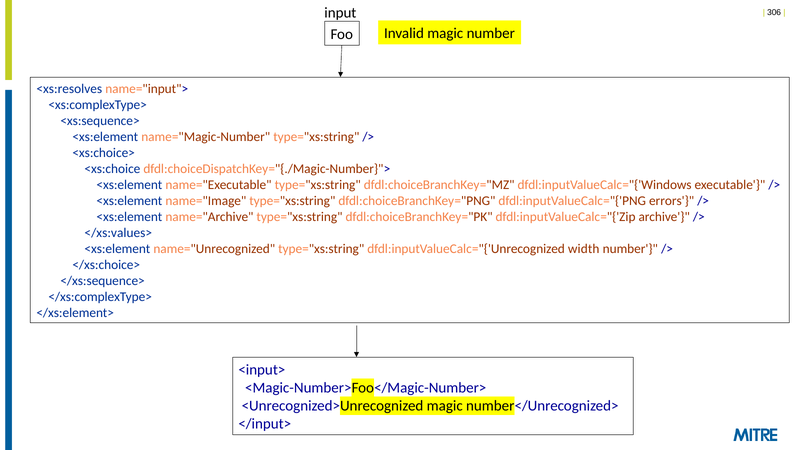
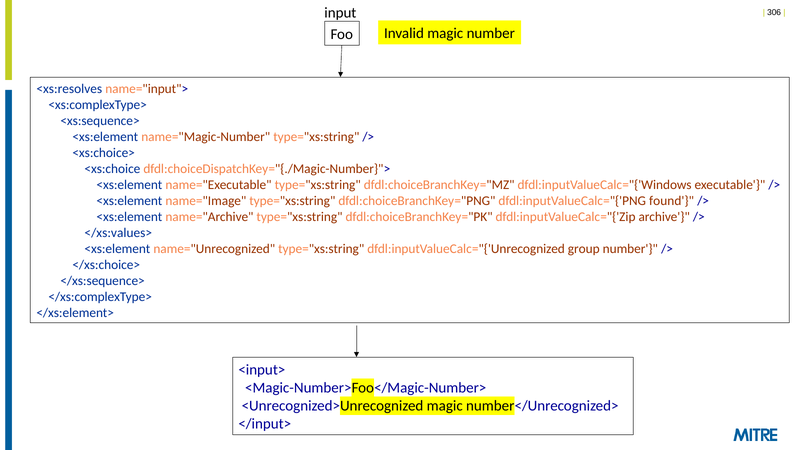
errors: errors -> found
width: width -> group
